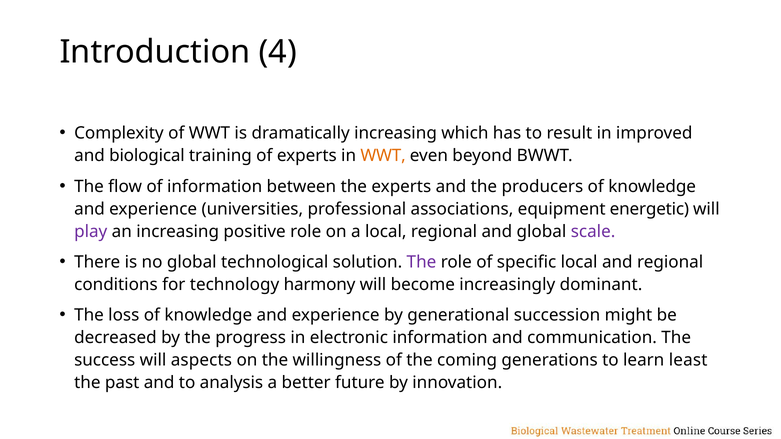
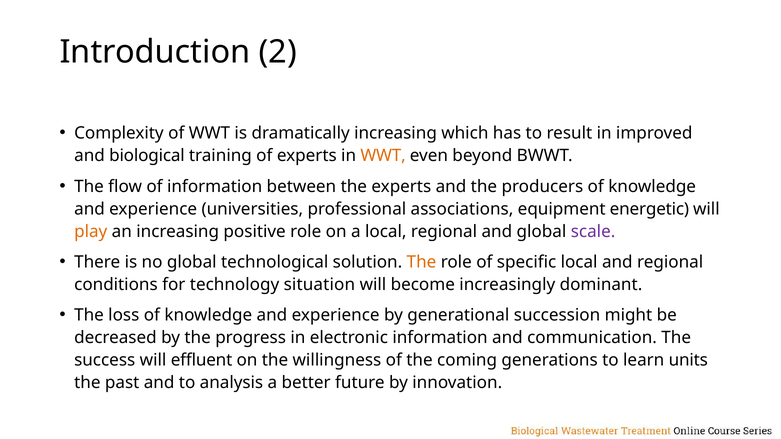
4: 4 -> 2
play colour: purple -> orange
The at (421, 262) colour: purple -> orange
harmony: harmony -> situation
aspects: aspects -> effluent
least: least -> units
